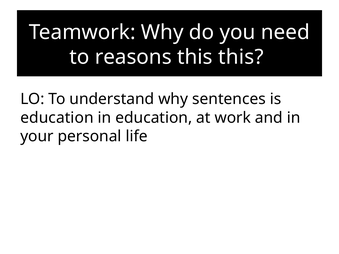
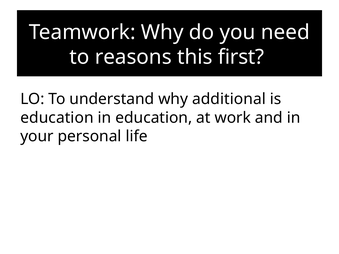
this this: this -> first
sentences: sentences -> additional
